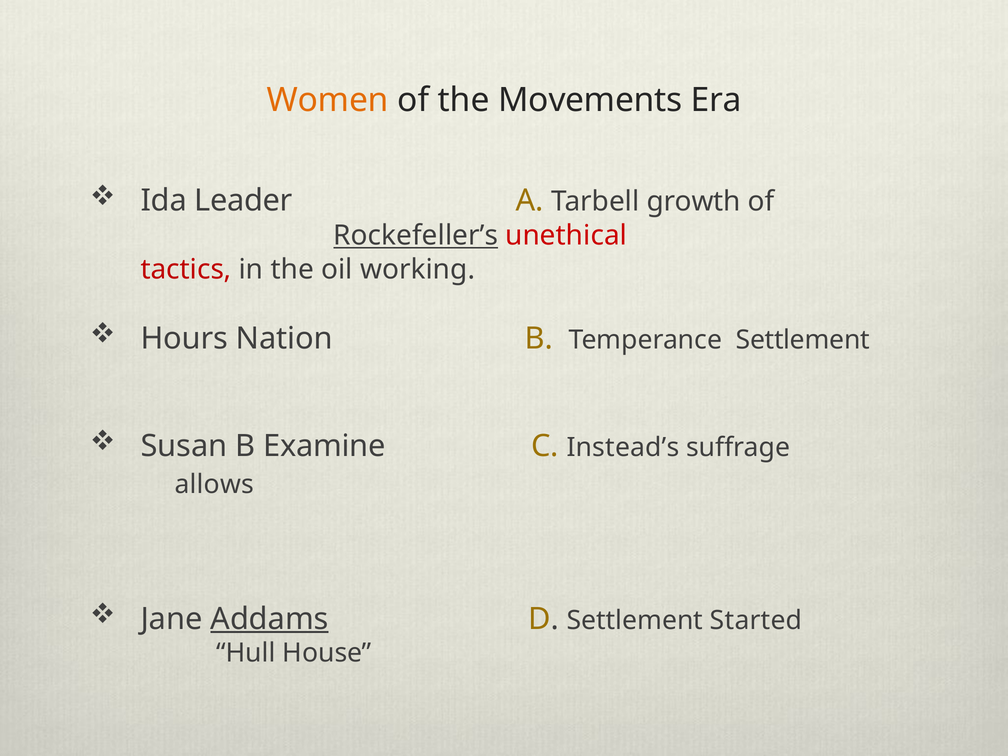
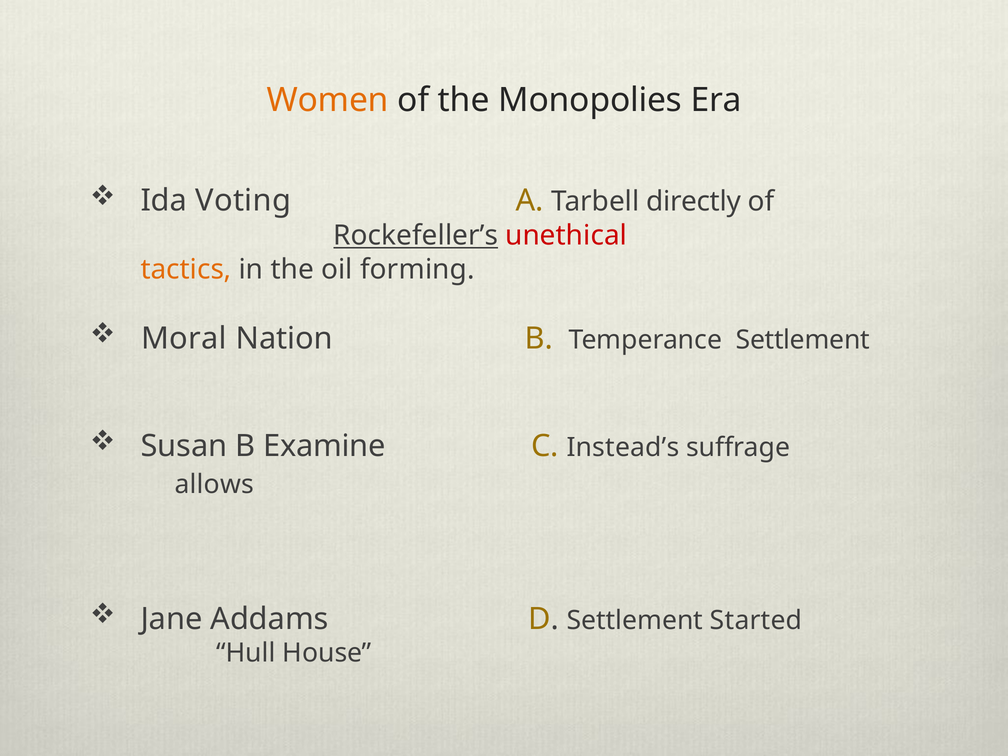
Movements: Movements -> Monopolies
Leader: Leader -> Voting
growth: growth -> directly
tactics colour: red -> orange
working: working -> forming
Hours: Hours -> Moral
Addams underline: present -> none
